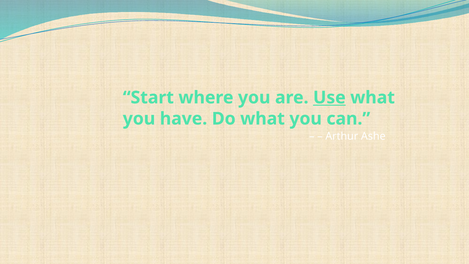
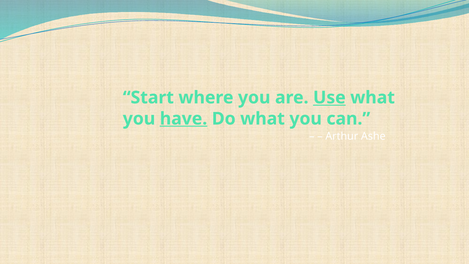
have underline: none -> present
